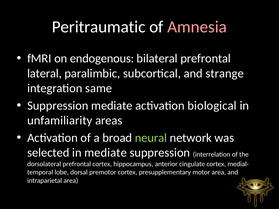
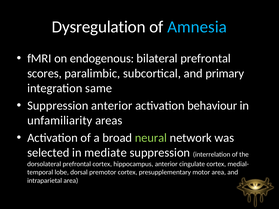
Peritraumatic: Peritraumatic -> Dysregulation
Amnesia colour: pink -> light blue
lateral: lateral -> scores
strange: strange -> primary
Suppression mediate: mediate -> anterior
biological: biological -> behaviour
